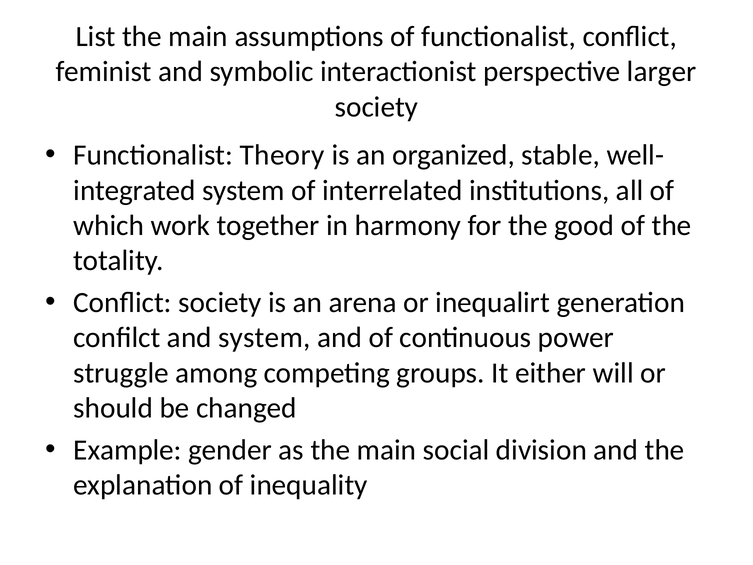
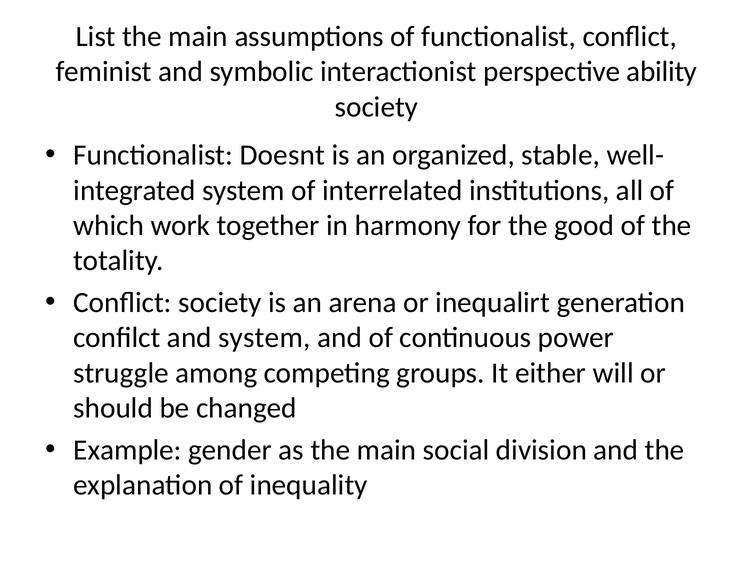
larger: larger -> ability
Theory: Theory -> Doesnt
